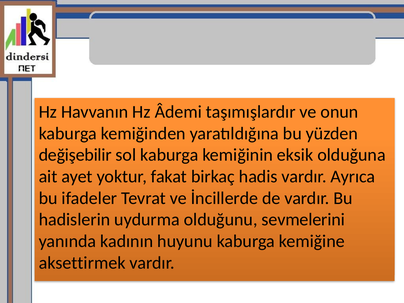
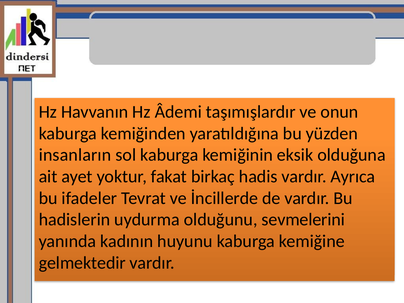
değişebilir: değişebilir -> insanların
aksettirmek: aksettirmek -> gelmektedir
